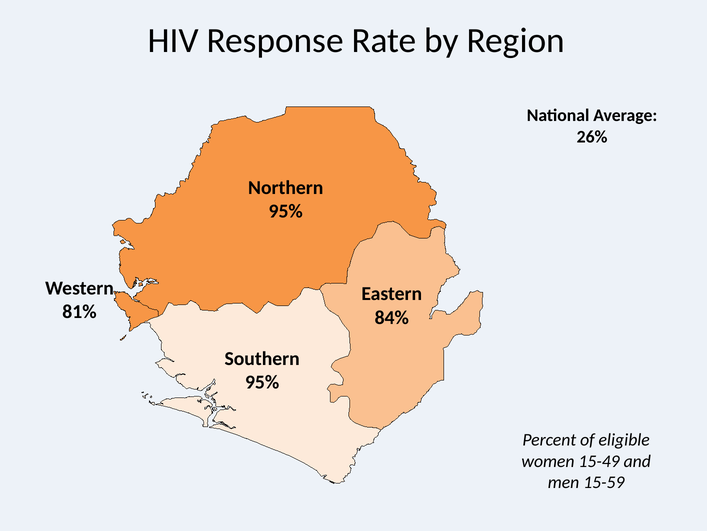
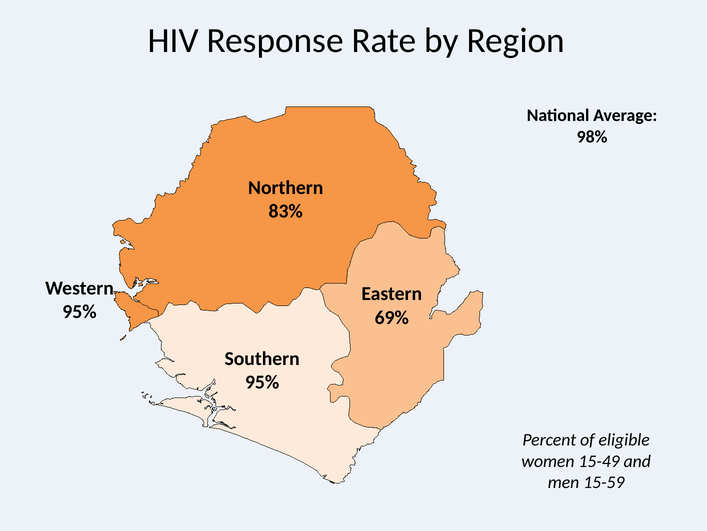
26%: 26% -> 98%
95% at (286, 211): 95% -> 83%
81% at (79, 311): 81% -> 95%
84%: 84% -> 69%
